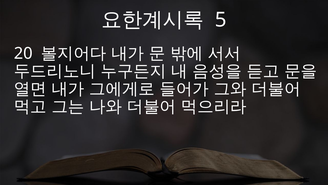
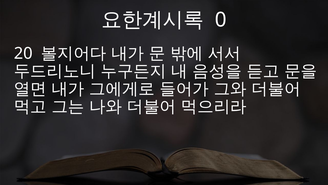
5: 5 -> 0
